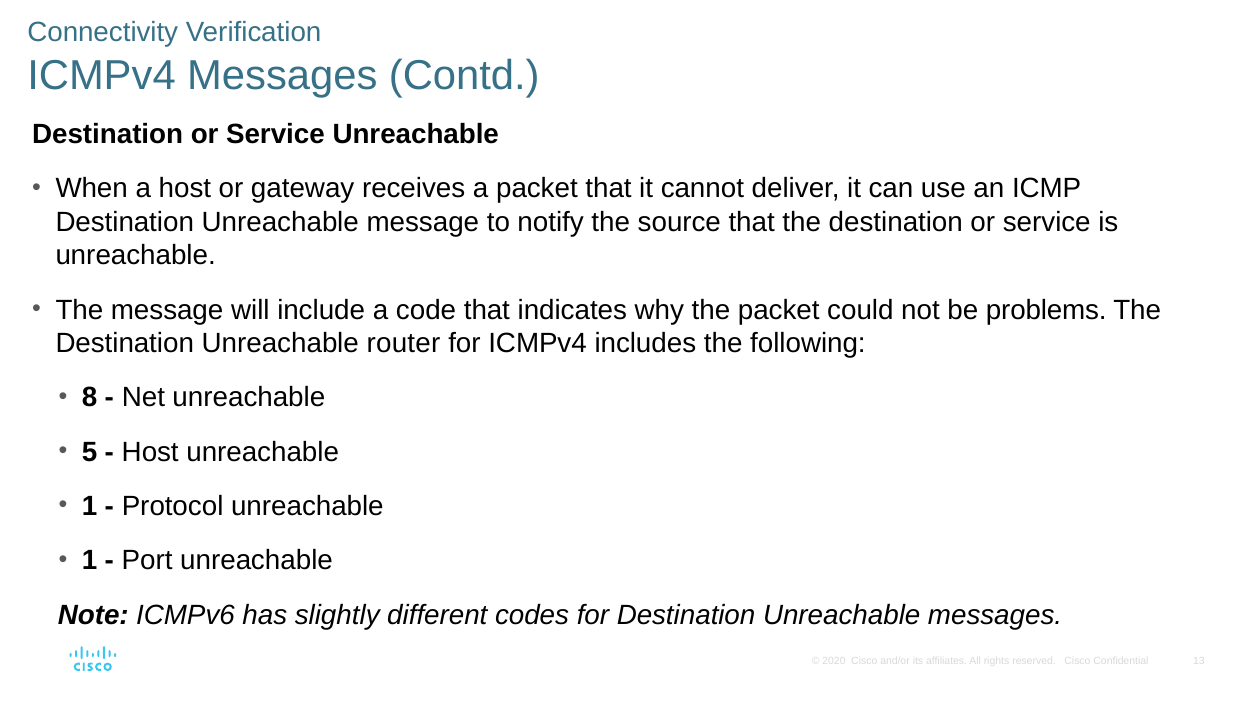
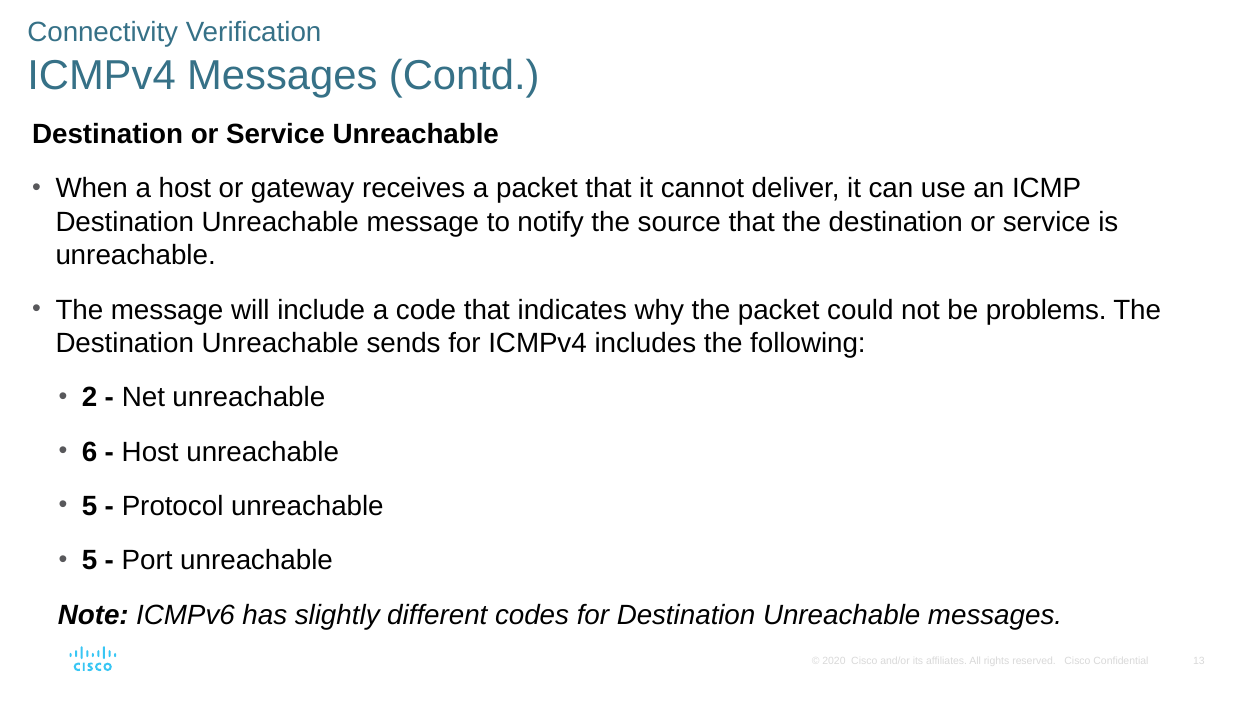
router: router -> sends
8: 8 -> 2
5: 5 -> 6
1 at (90, 506): 1 -> 5
1 at (90, 560): 1 -> 5
